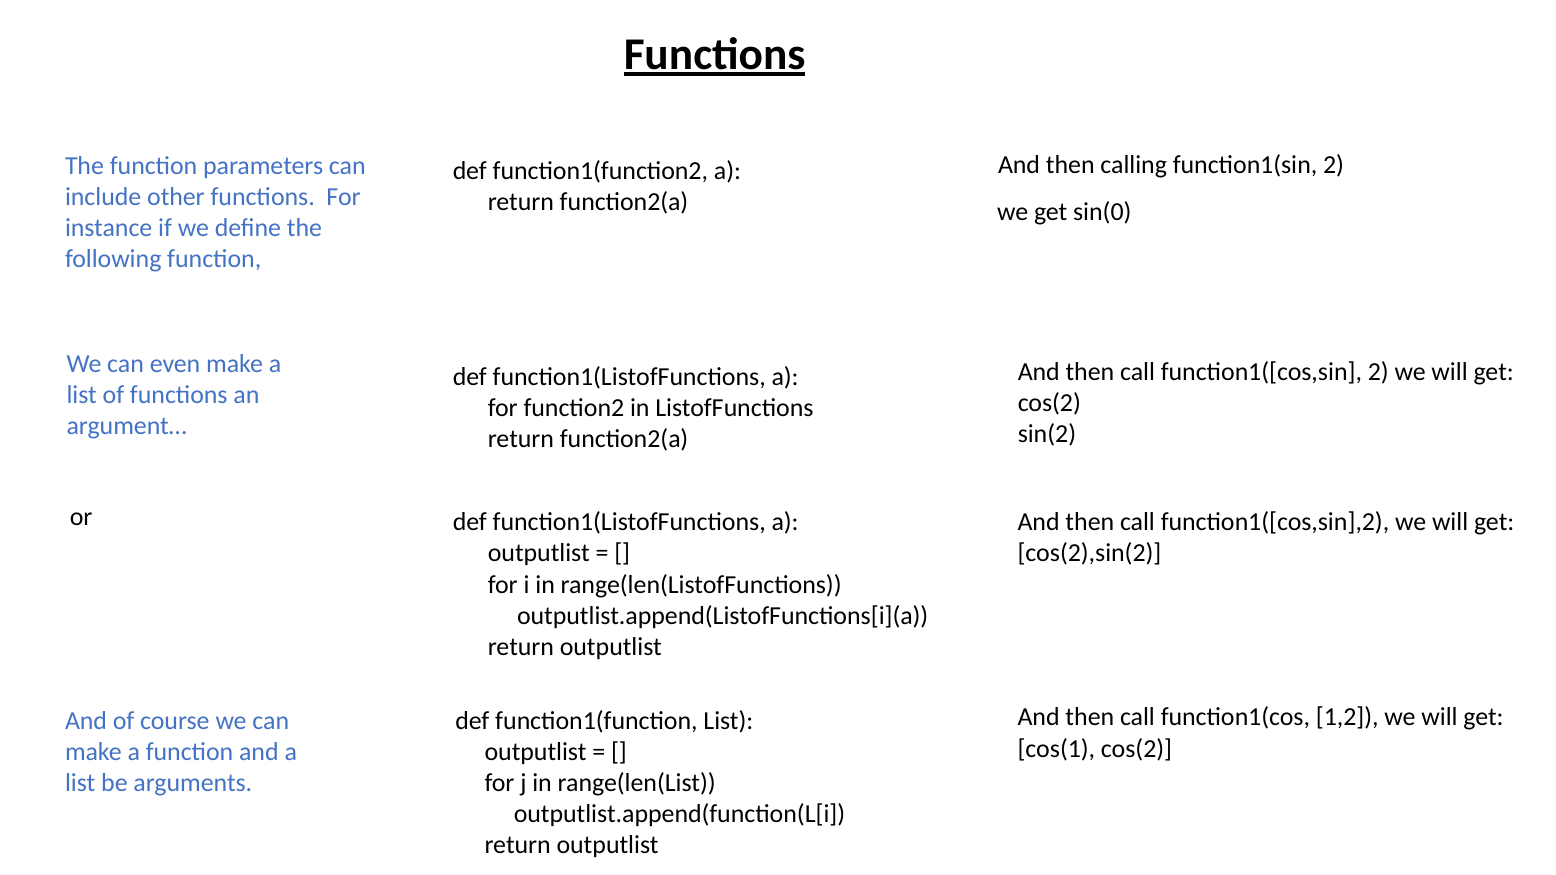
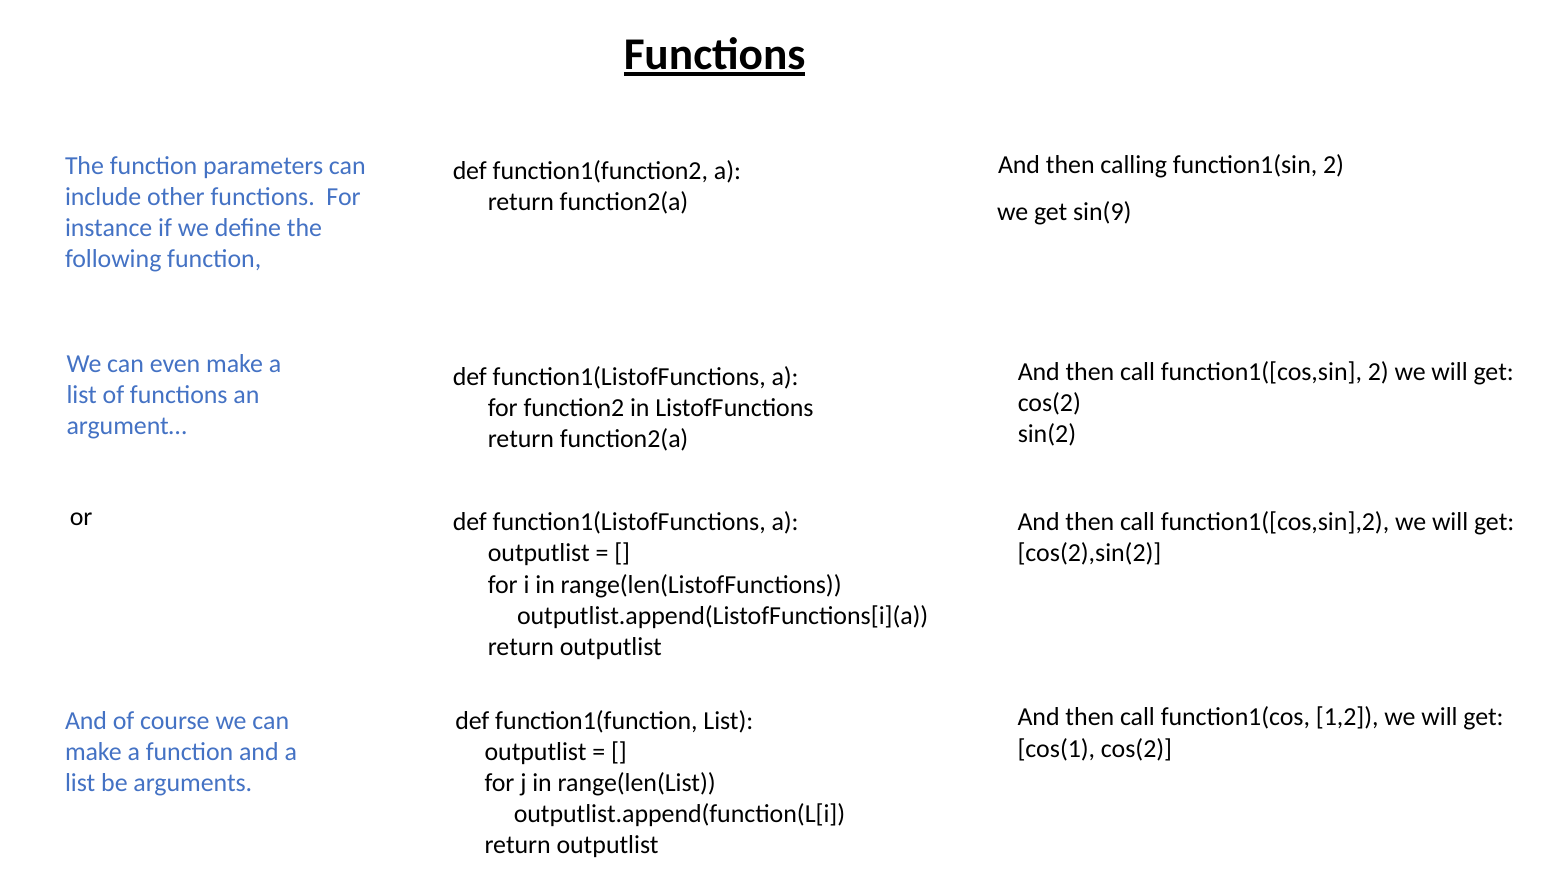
sin(0: sin(0 -> sin(9
